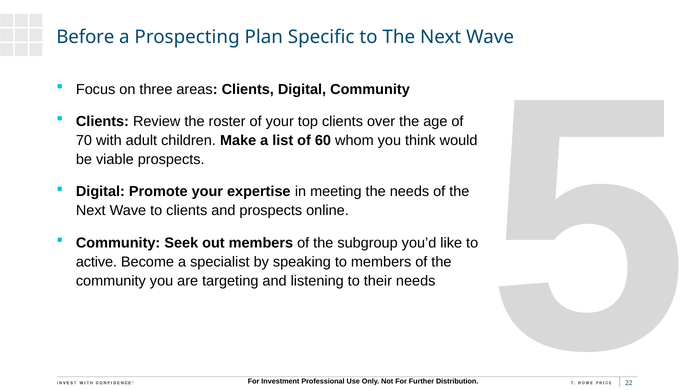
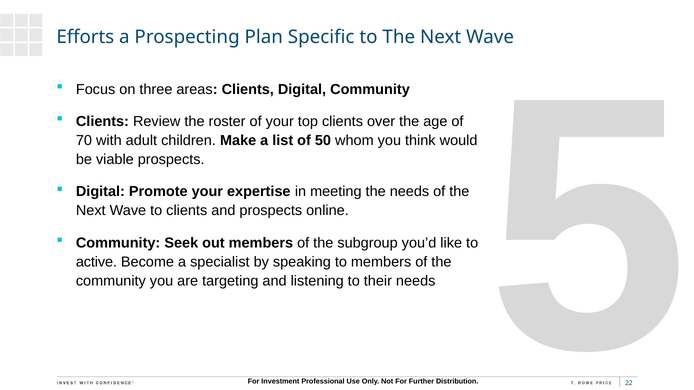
Before: Before -> Efforts
60: 60 -> 50
